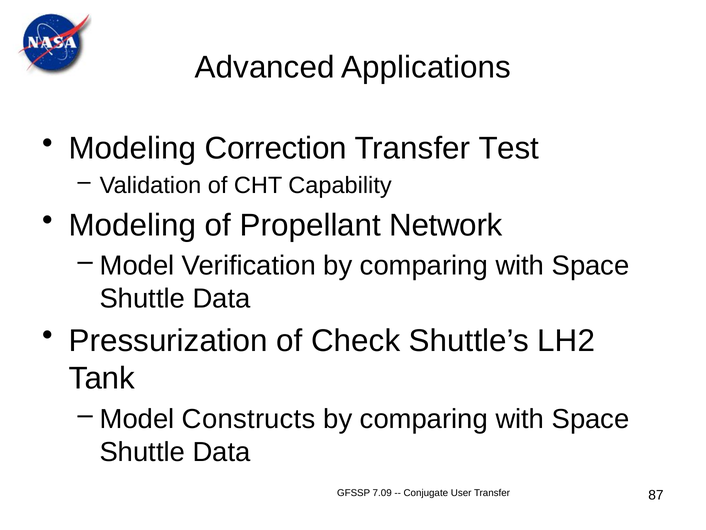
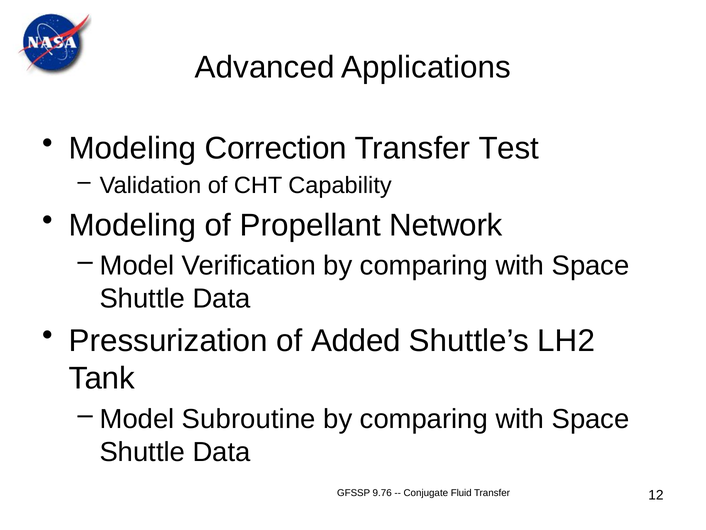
Check: Check -> Added
Constructs: Constructs -> Subroutine
7.09: 7.09 -> 9.76
User: User -> Fluid
87: 87 -> 12
